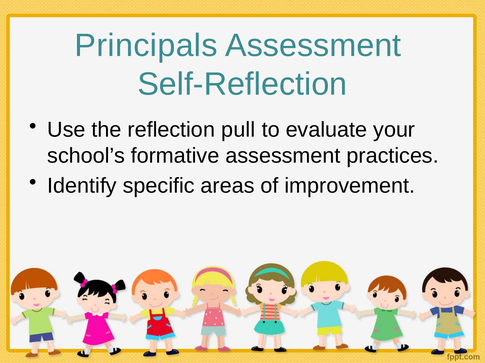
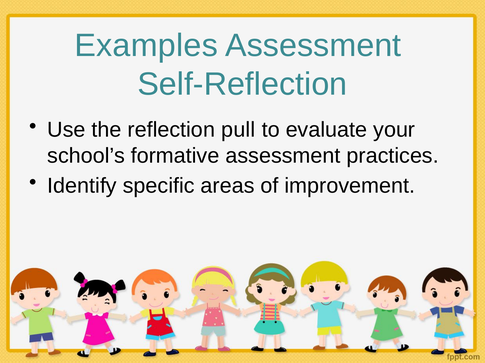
Principals: Principals -> Examples
